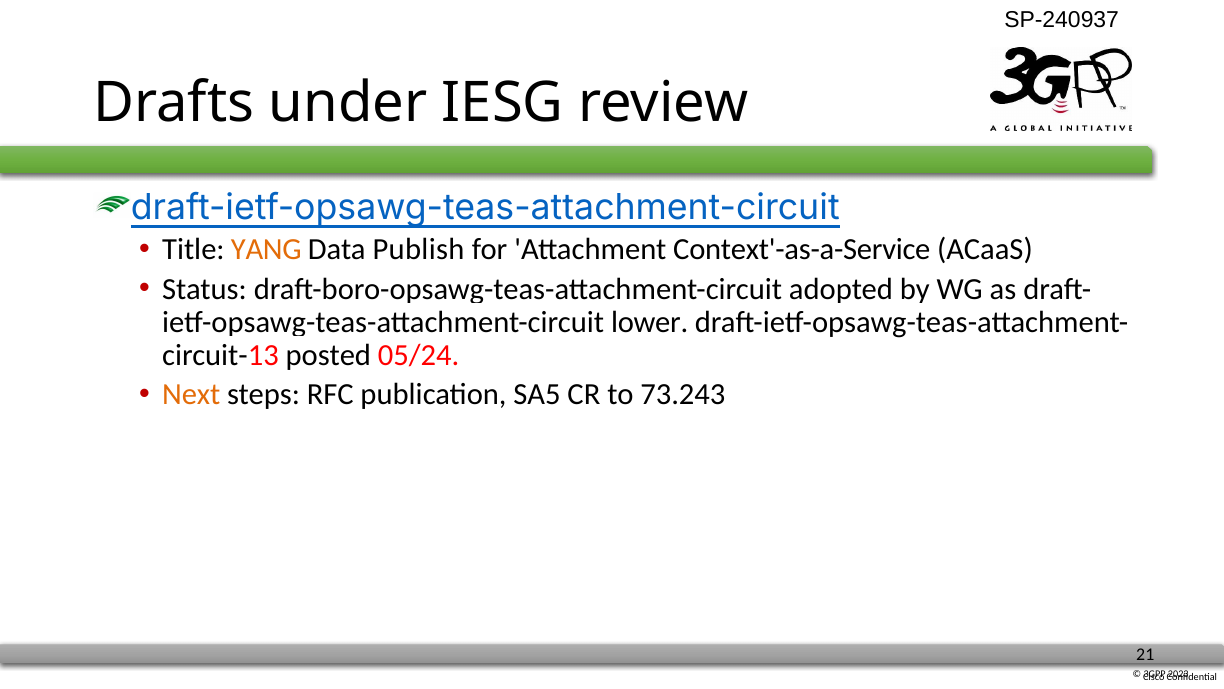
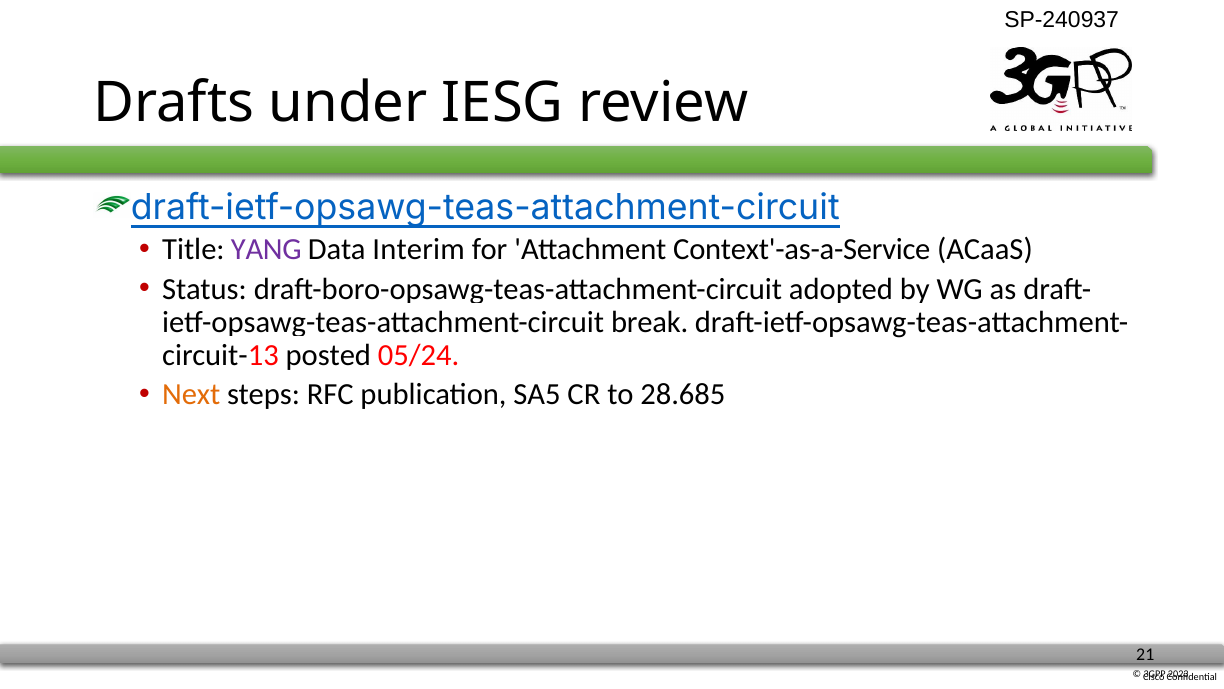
YANG colour: orange -> purple
Publish: Publish -> Interim
lower: lower -> break
73.243: 73.243 -> 28.685
